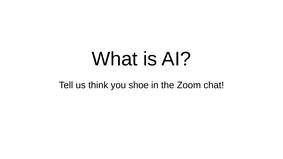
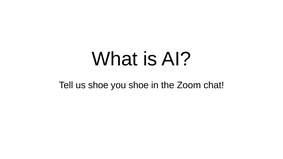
us think: think -> shoe
